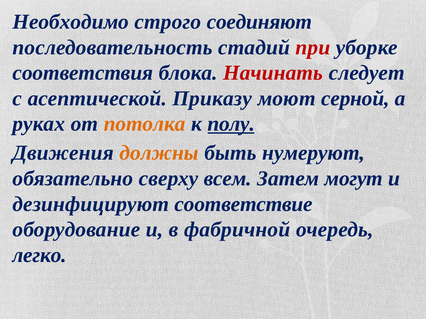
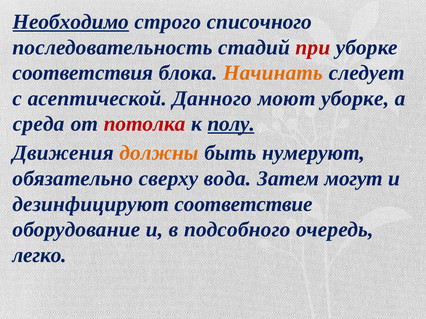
Необходимо underline: none -> present
соединяют: соединяют -> списочного
Начинать colour: red -> orange
Приказу: Приказу -> Данного
моют серной: серной -> уборке
руках: руках -> среда
потолка colour: orange -> red
всем: всем -> вода
фабричной: фабричной -> подсобного
